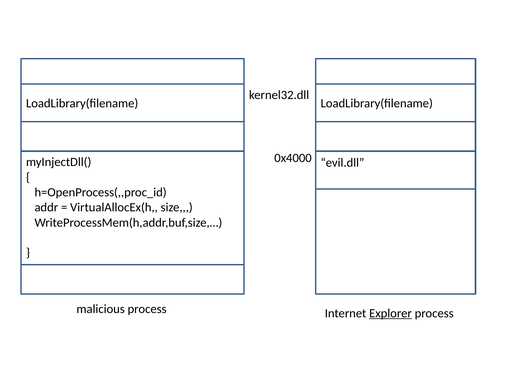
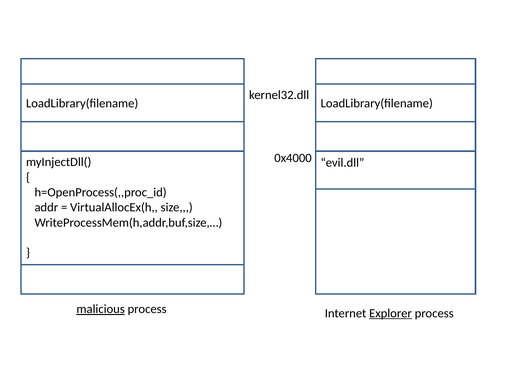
malicious underline: none -> present
